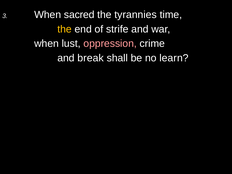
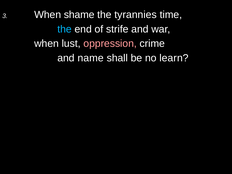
sacred: sacred -> shame
the at (65, 29) colour: yellow -> light blue
break: break -> name
